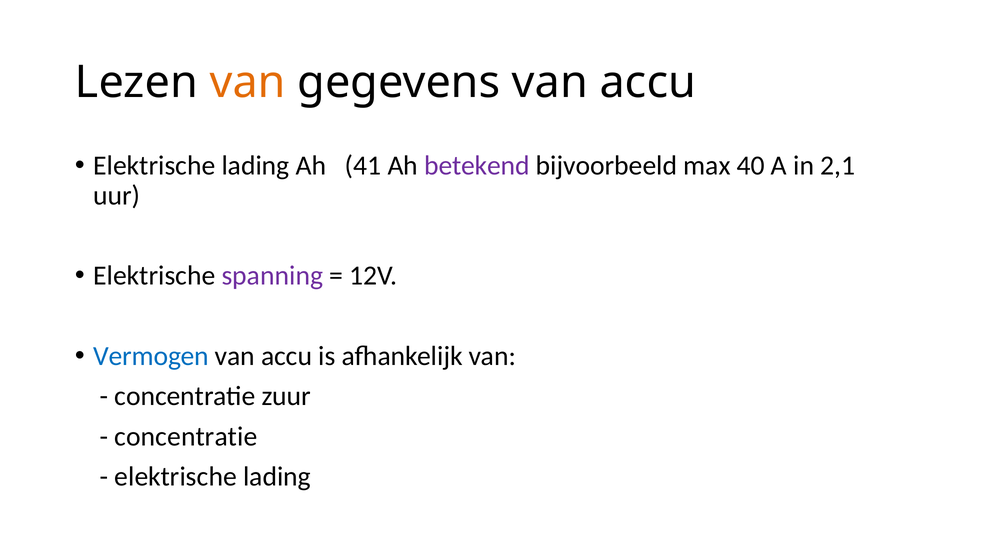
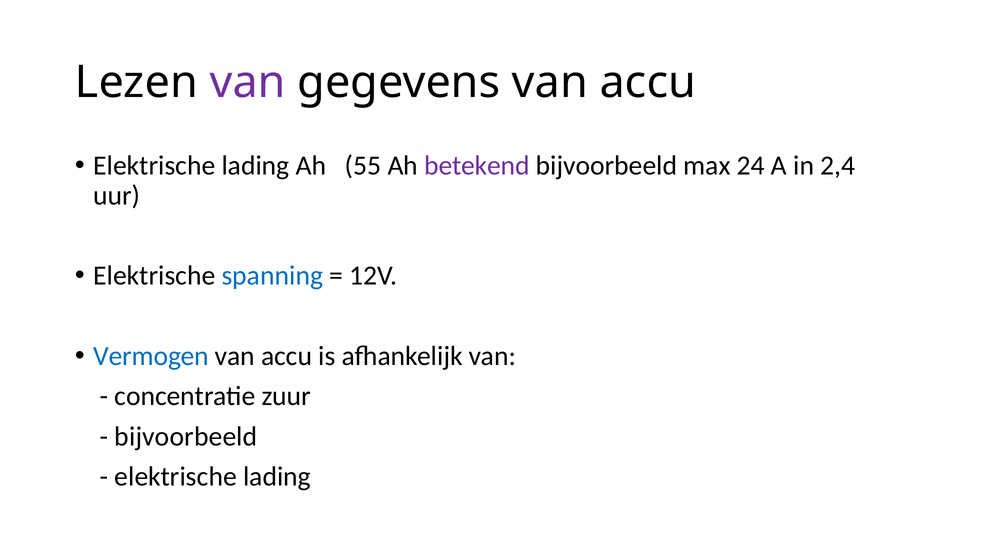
van at (248, 83) colour: orange -> purple
41: 41 -> 55
40: 40 -> 24
2,1: 2,1 -> 2,4
spanning colour: purple -> blue
concentratie at (186, 436): concentratie -> bijvoorbeeld
